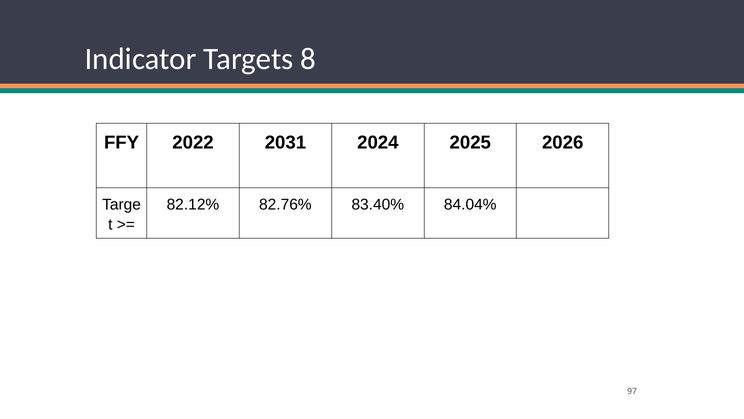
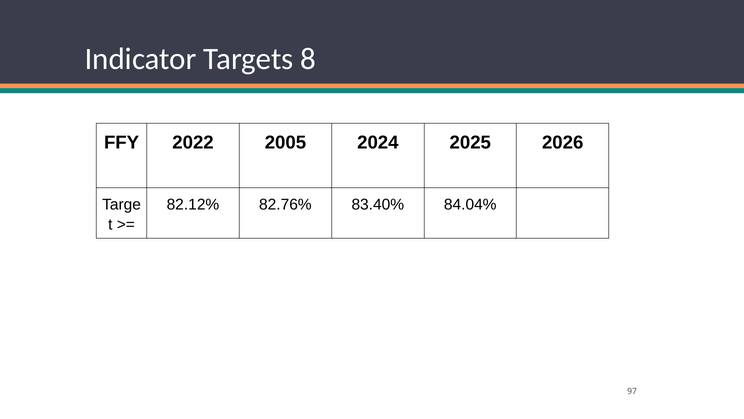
2031: 2031 -> 2005
